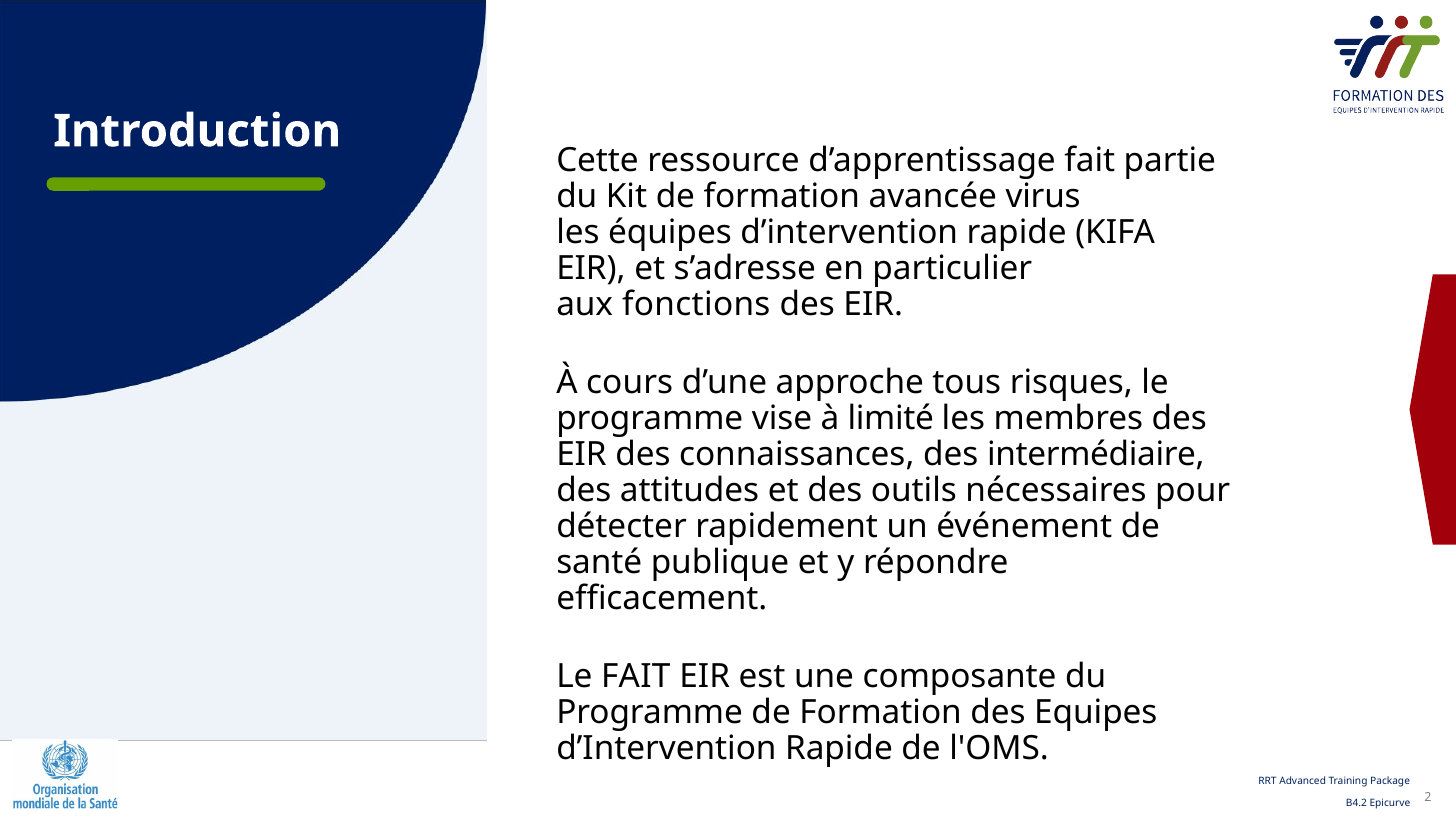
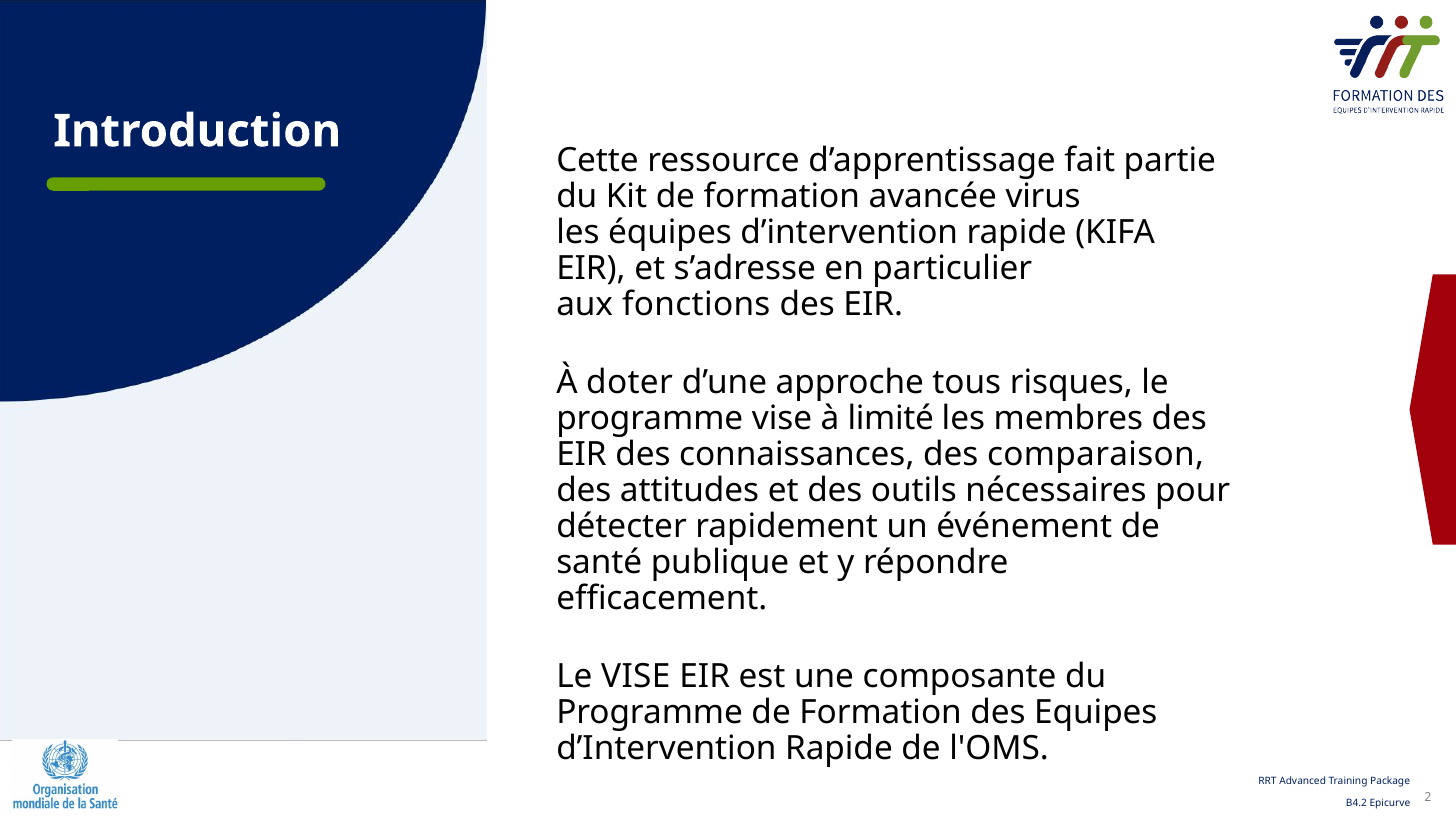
cours: cours -> doter
intermédiaire: intermédiaire -> comparaison
Le FAIT: FAIT -> VISE
